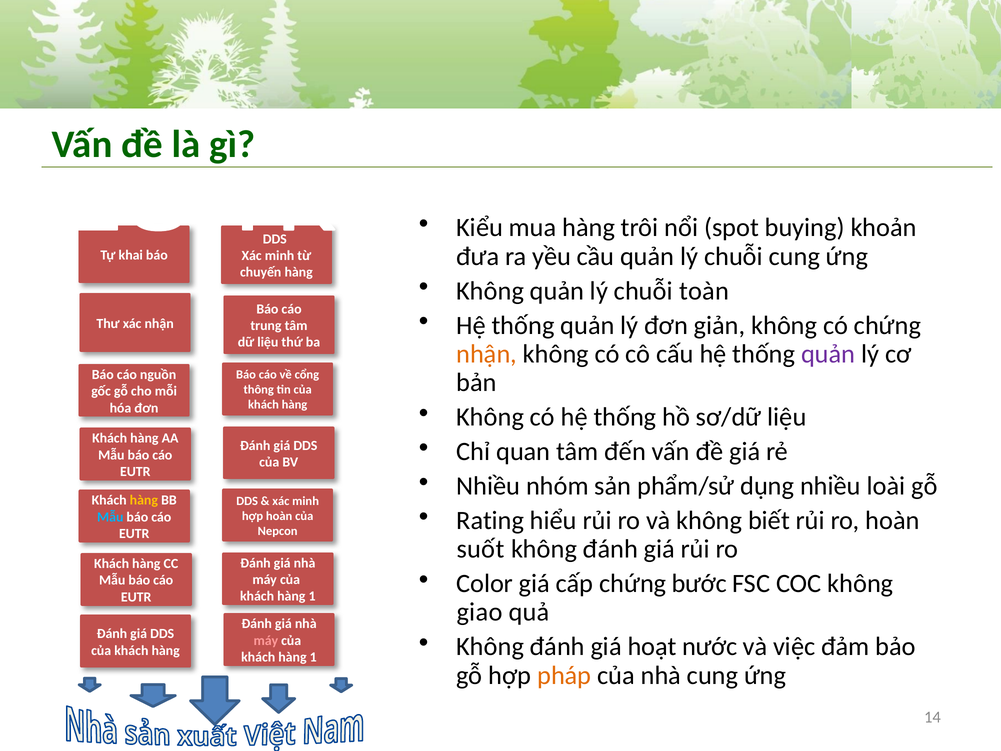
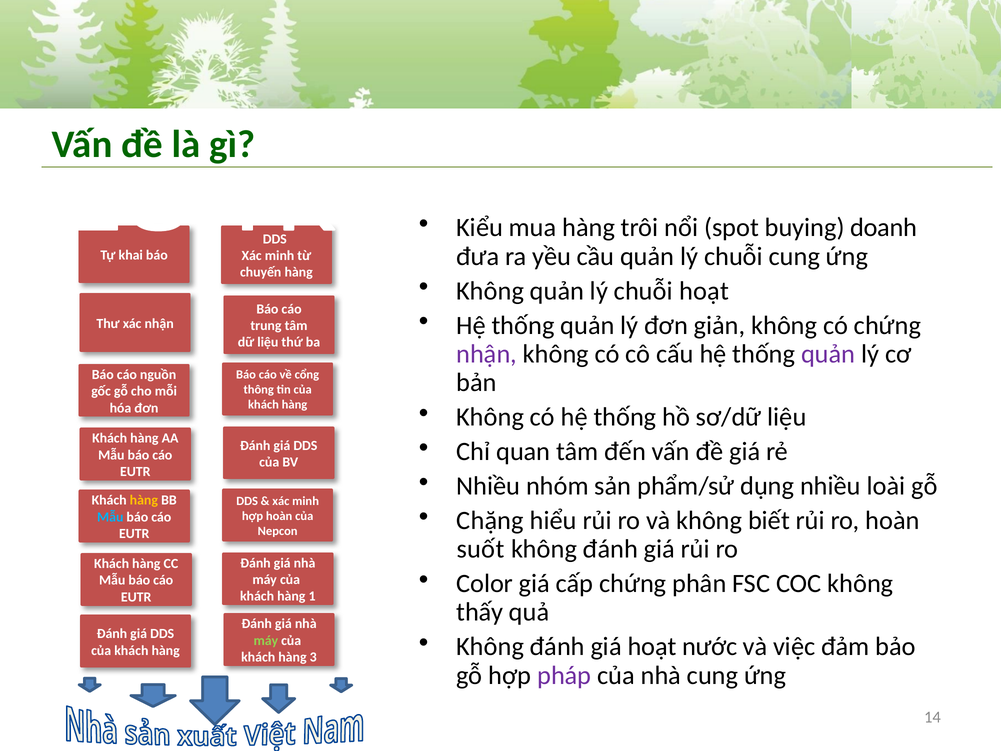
khoản: khoản -> doanh
chuỗi toàn: toàn -> hoạt
nhận at (487, 354) colour: orange -> purple
Rating: Rating -> Chặng
bước: bước -> phân
giao: giao -> thấy
máy at (266, 640) colour: pink -> light green
1 at (313, 657): 1 -> 3
pháp colour: orange -> purple
